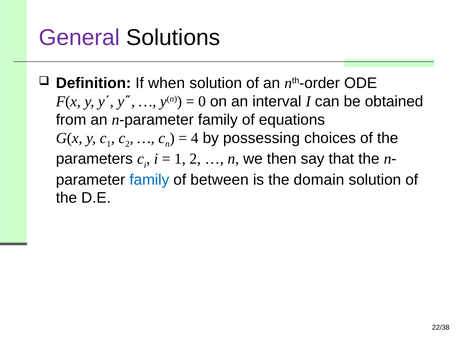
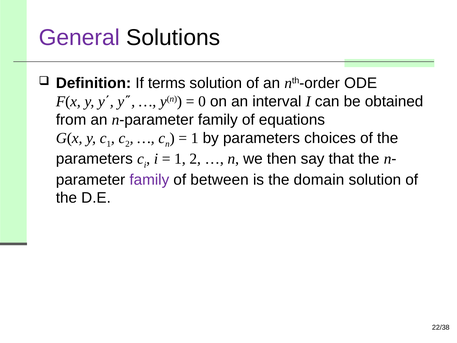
when: when -> terms
4 at (195, 138): 4 -> 1
by possessing: possessing -> parameters
family at (149, 180) colour: blue -> purple
